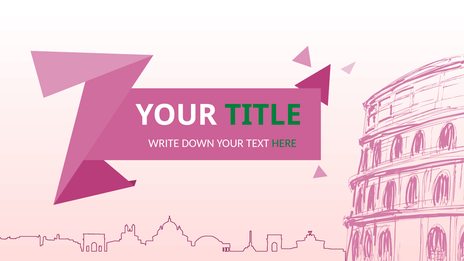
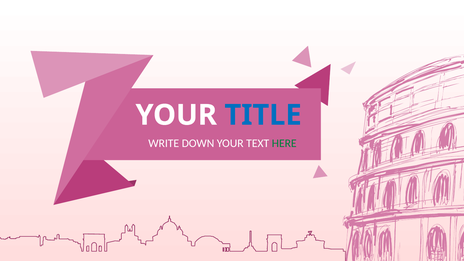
TITLE colour: green -> blue
